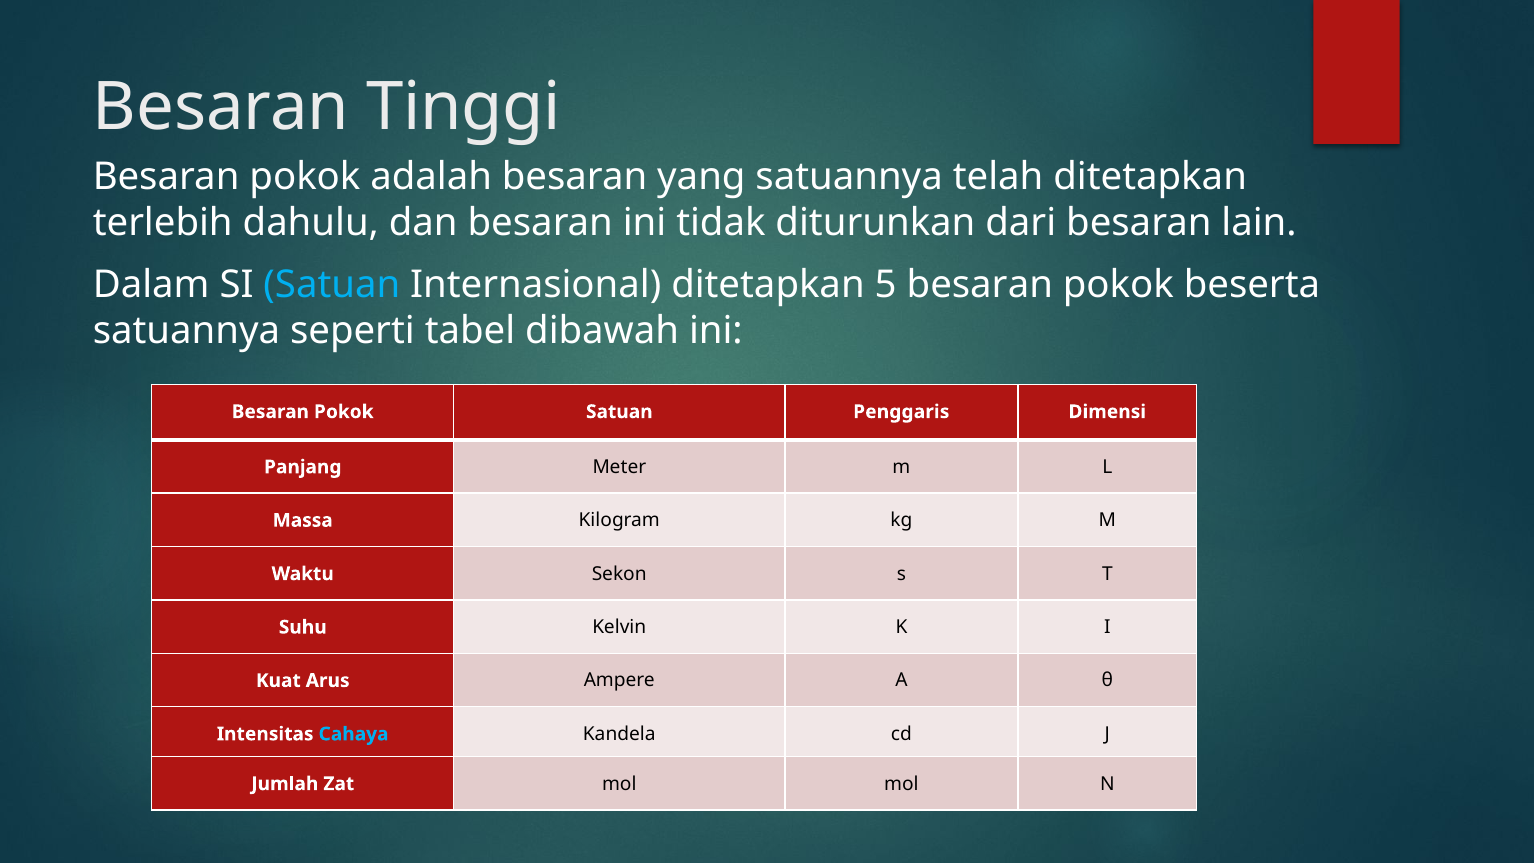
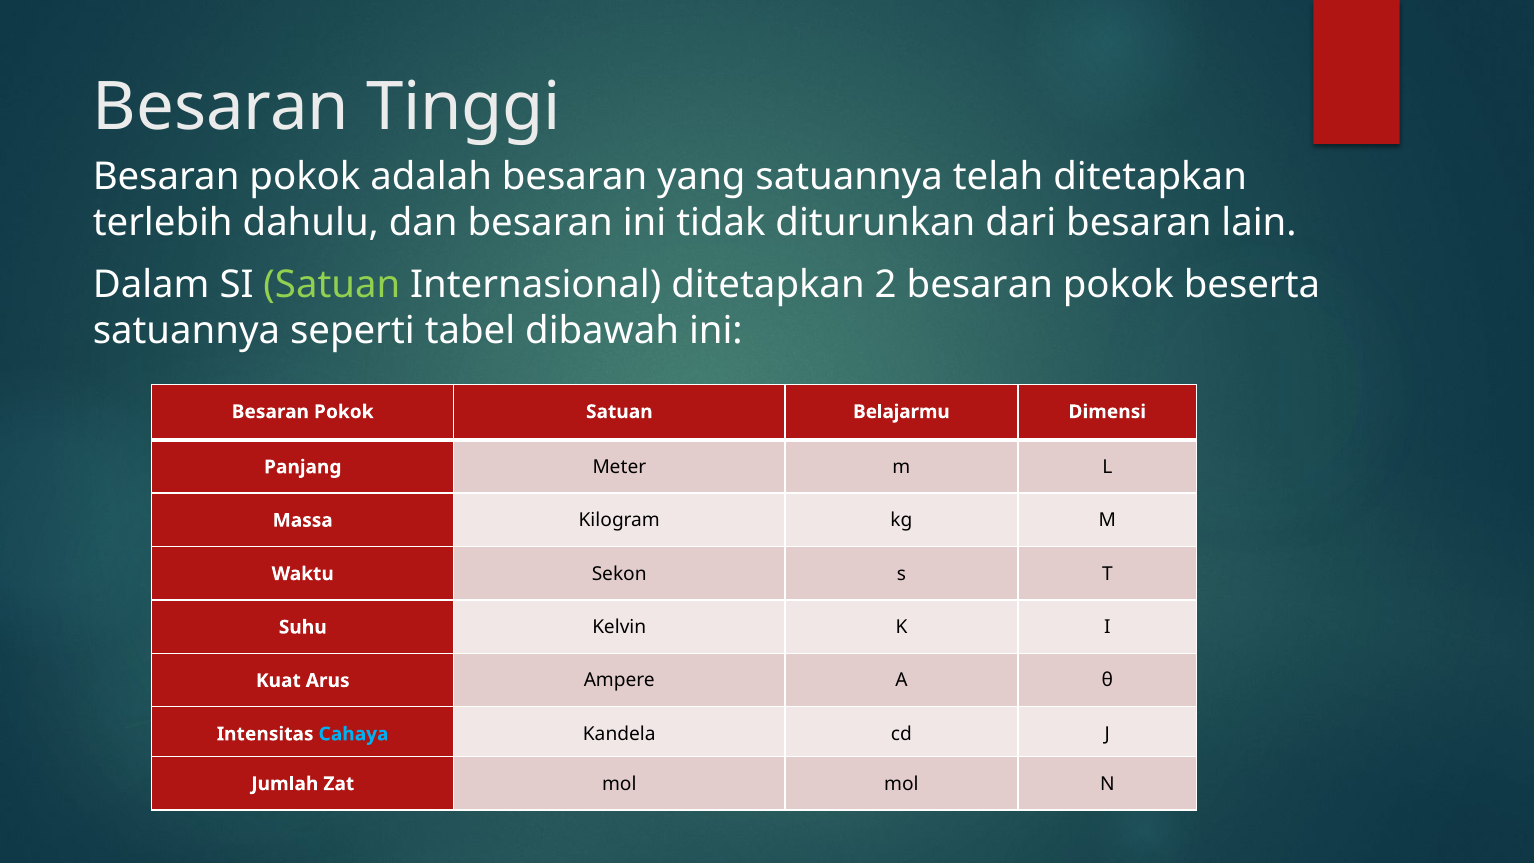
Satuan at (332, 285) colour: light blue -> light green
5: 5 -> 2
Penggaris: Penggaris -> Belajarmu
